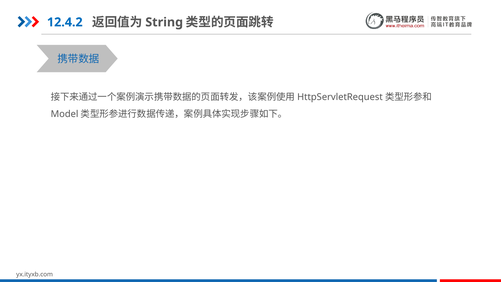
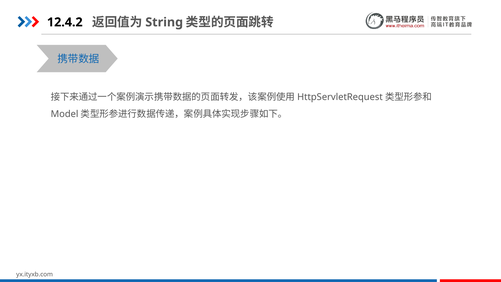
12.4.2 colour: blue -> black
